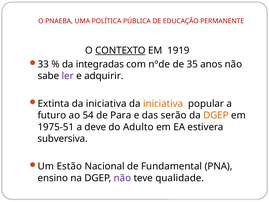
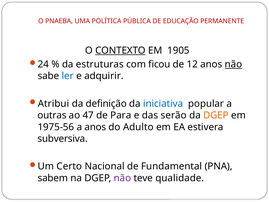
1919: 1919 -> 1905
33: 33 -> 24
integradas: integradas -> estruturas
nºde: nºde -> ficou
35: 35 -> 12
não at (233, 64) underline: none -> present
ler colour: purple -> blue
Extinta: Extinta -> Atribui
iniciativa at (106, 104): iniciativa -> definição
iniciativa at (163, 104) colour: orange -> blue
futuro: futuro -> outras
54: 54 -> 47
1975-51: 1975-51 -> 1975-56
a deve: deve -> anos
Estão: Estão -> Certo
ensino: ensino -> sabem
